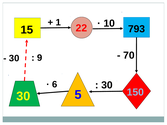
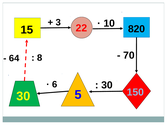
1: 1 -> 3
793: 793 -> 820
9: 9 -> 8
30 at (14, 58): 30 -> 64
